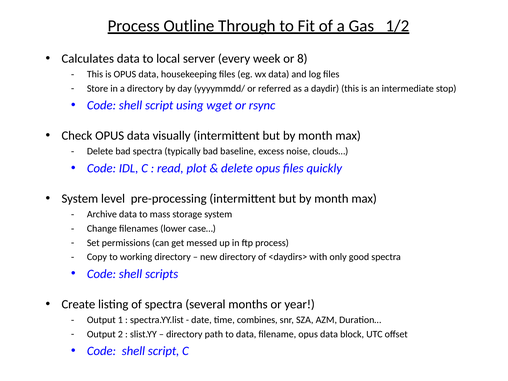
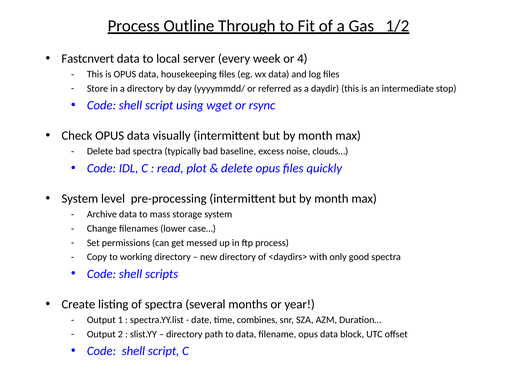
Calculates: Calculates -> Fastcnvert
8: 8 -> 4
